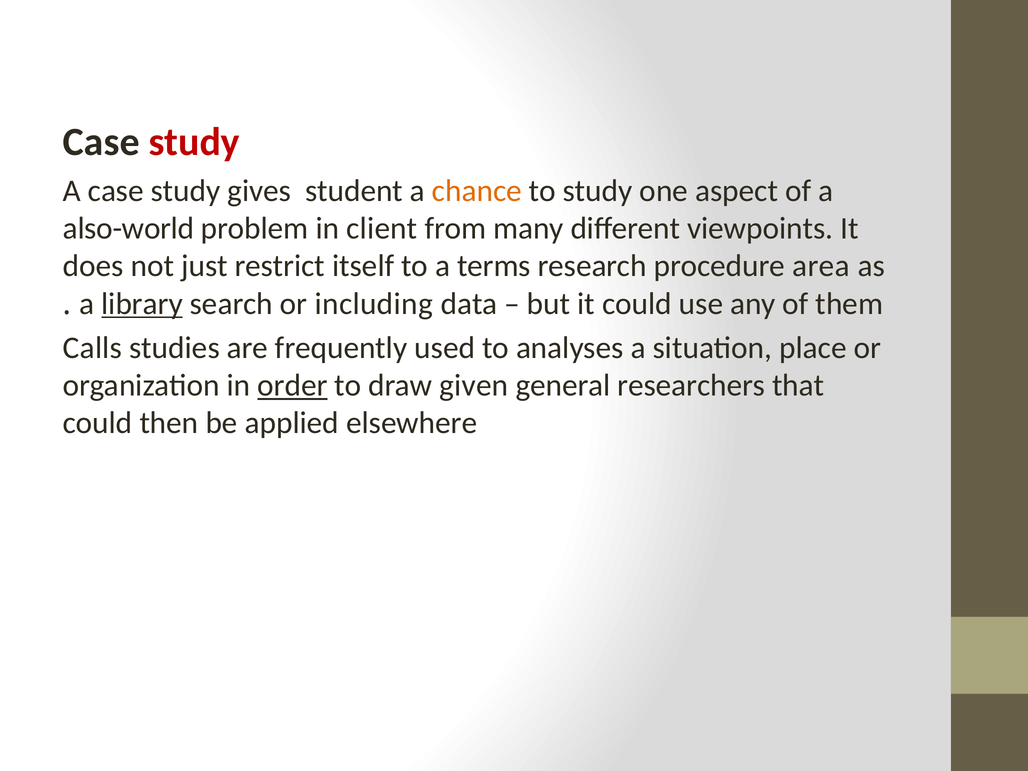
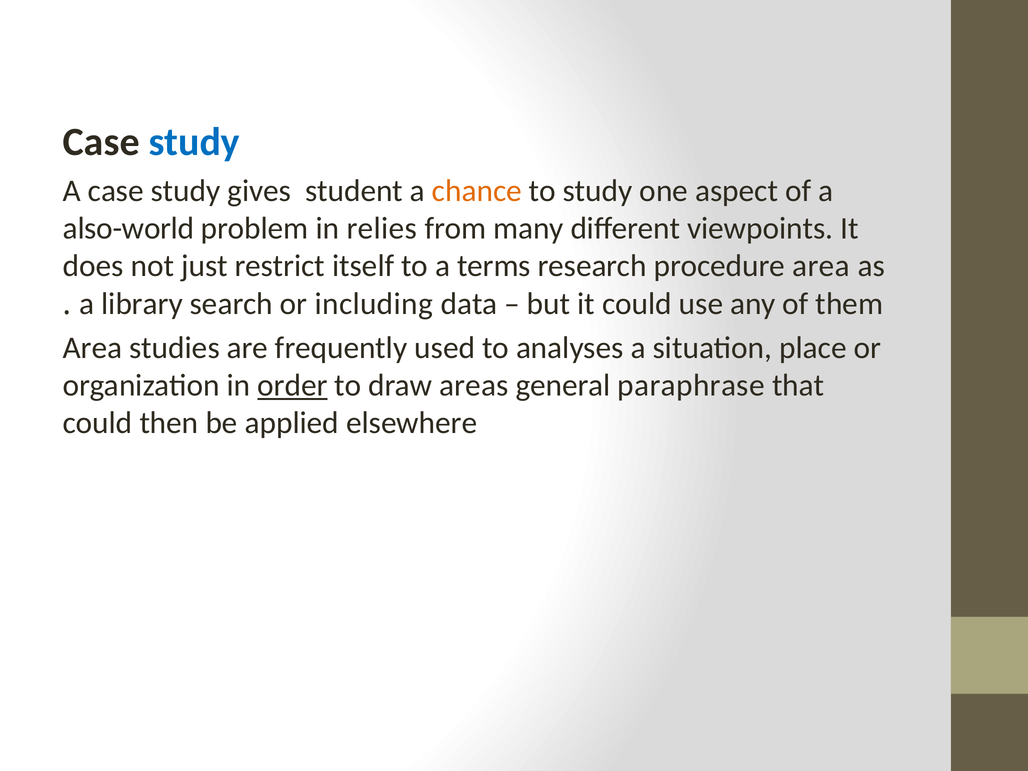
study at (194, 142) colour: red -> blue
client: client -> relies
library underline: present -> none
Calls at (92, 348): Calls -> Area
given: given -> areas
researchers: researchers -> paraphrase
